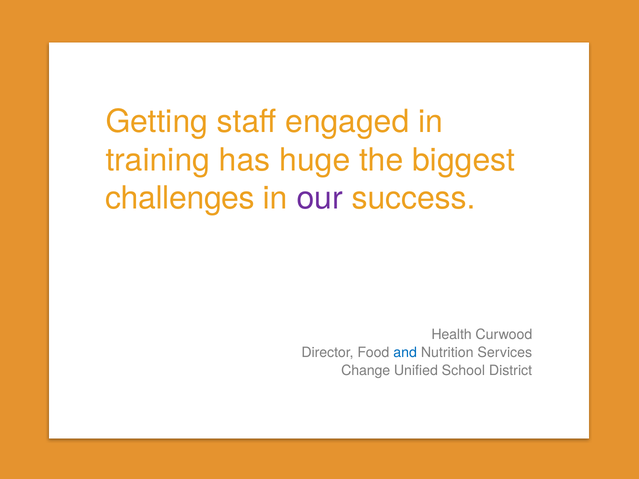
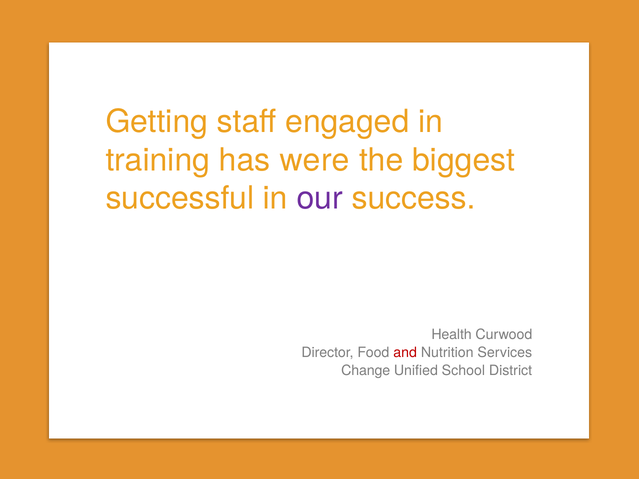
huge: huge -> were
challenges: challenges -> successful
and colour: blue -> red
